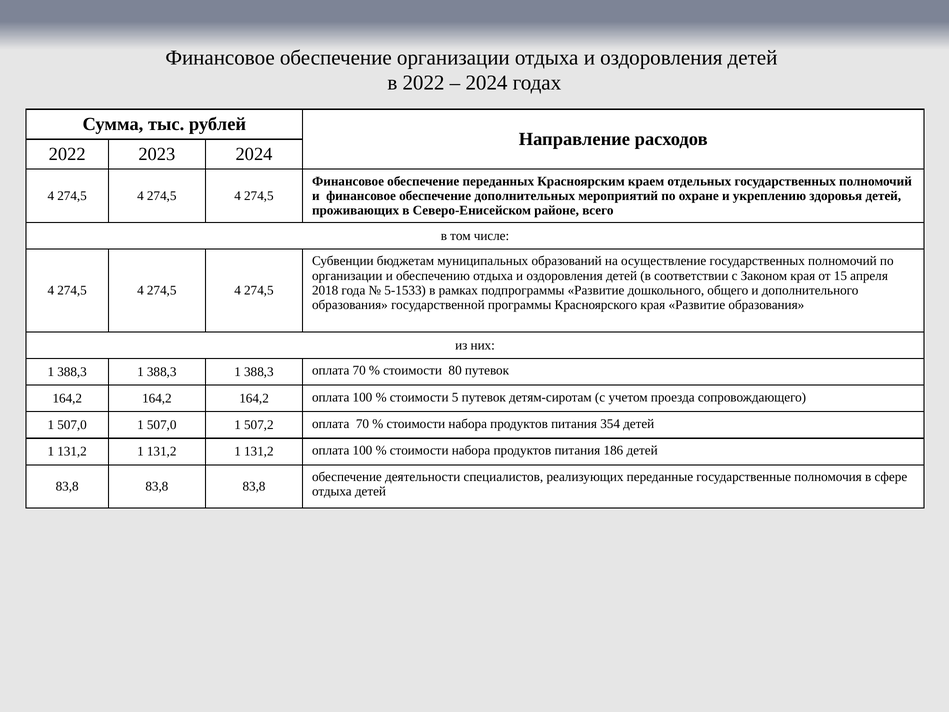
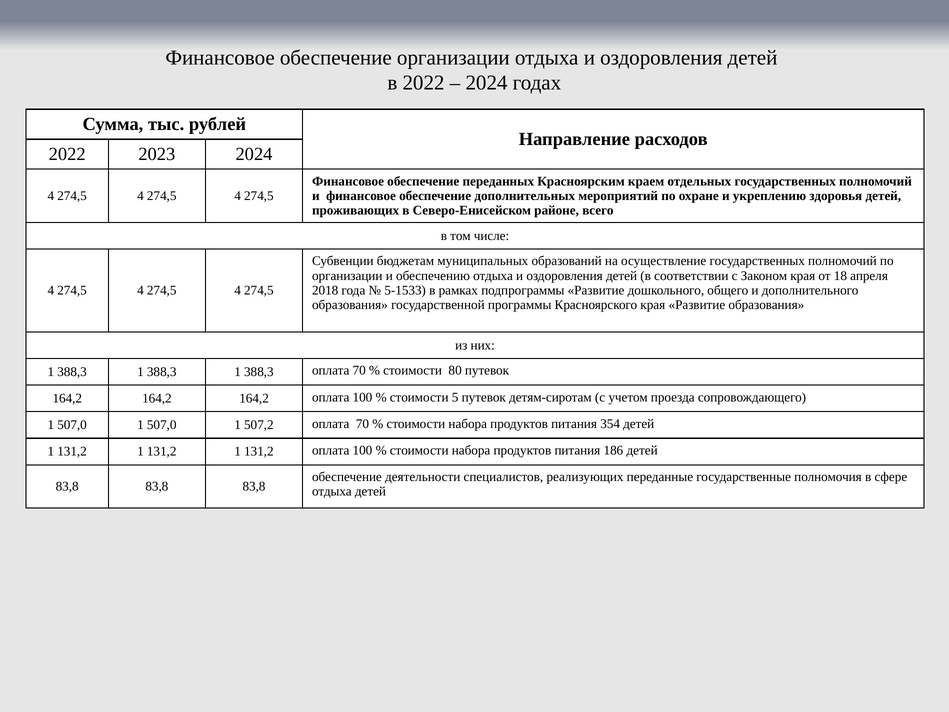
15: 15 -> 18
